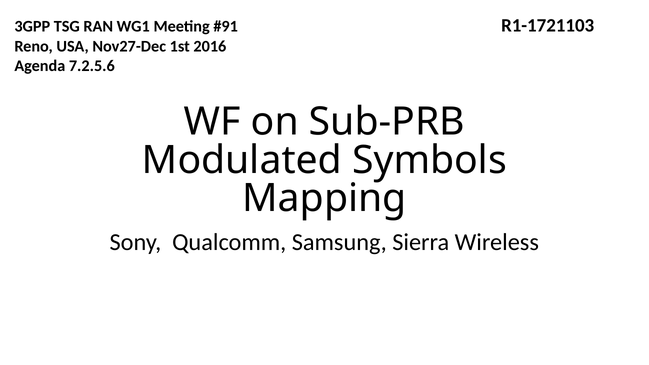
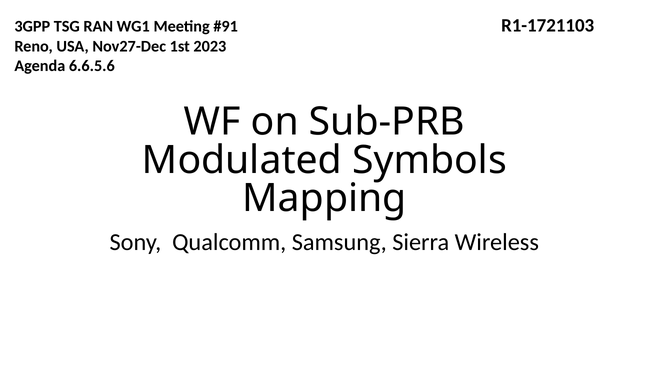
2016: 2016 -> 2023
7.2.5.6: 7.2.5.6 -> 6.6.5.6
